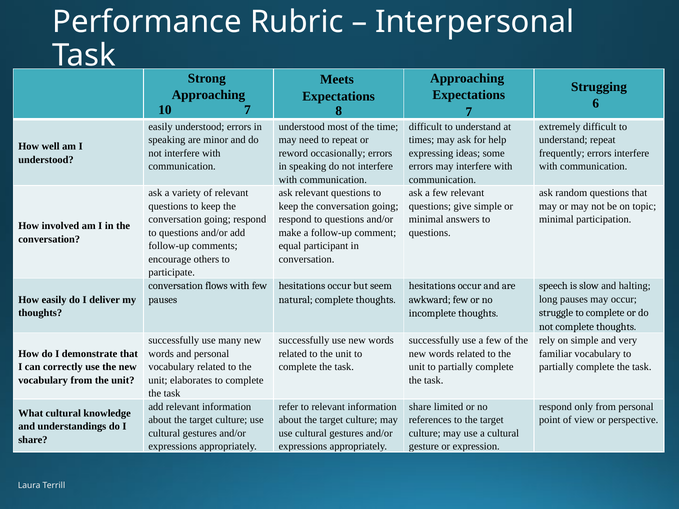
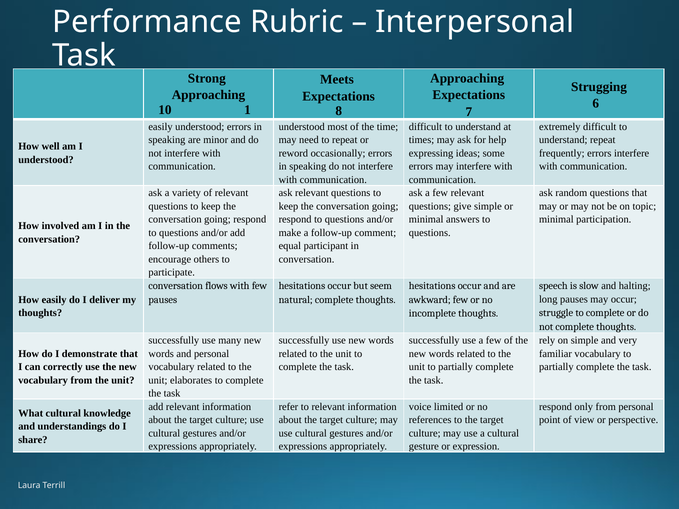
10 7: 7 -> 1
share at (420, 407): share -> voice
